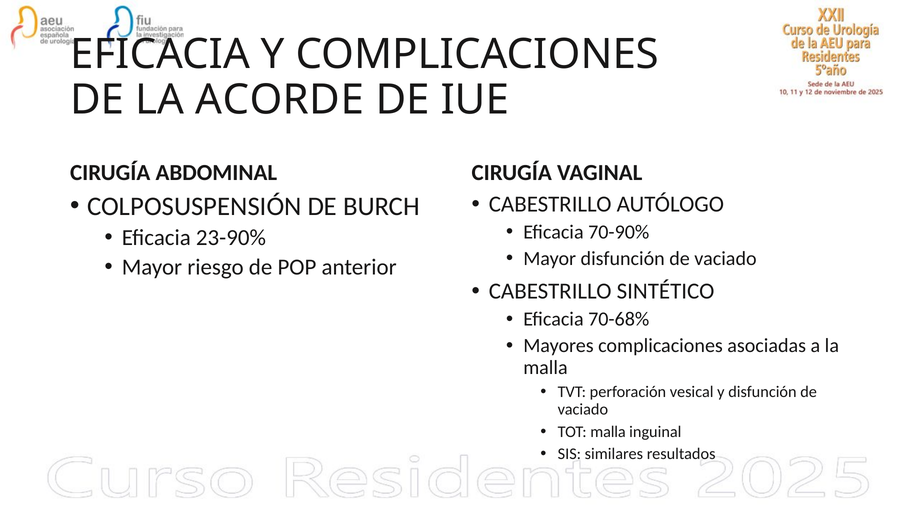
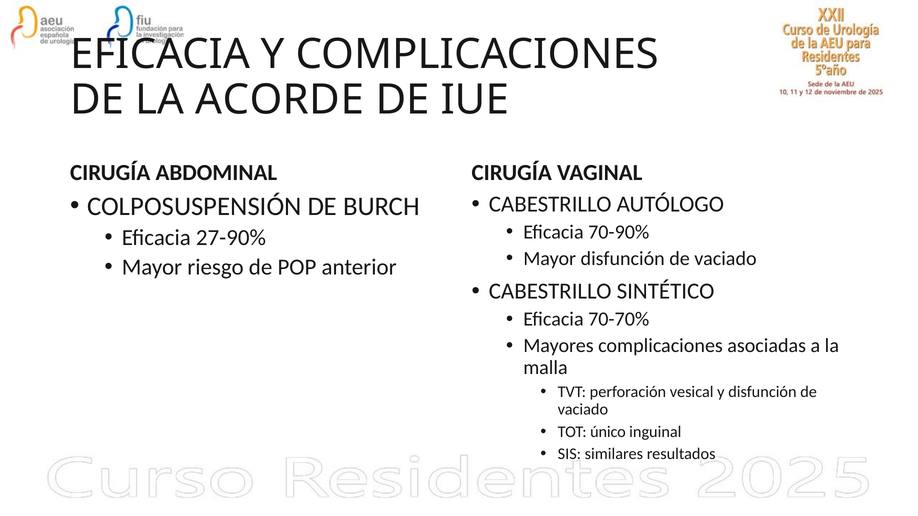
23-90%: 23-90% -> 27-90%
70-68%: 70-68% -> 70-70%
TOT malla: malla -> único
